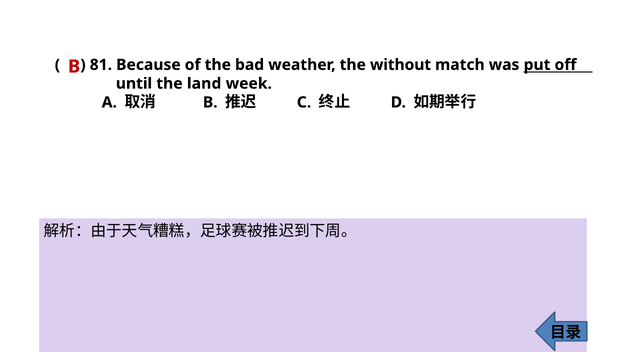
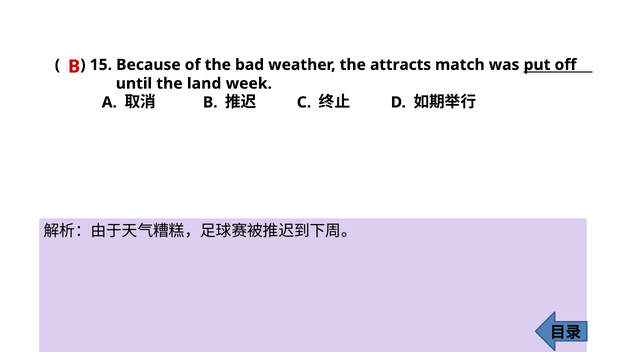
81: 81 -> 15
without: without -> attracts
